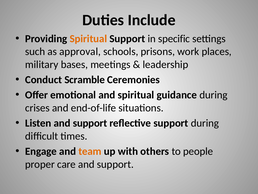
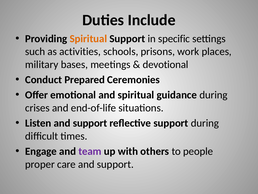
approval: approval -> activities
leadership: leadership -> devotional
Scramble: Scramble -> Prepared
team colour: orange -> purple
